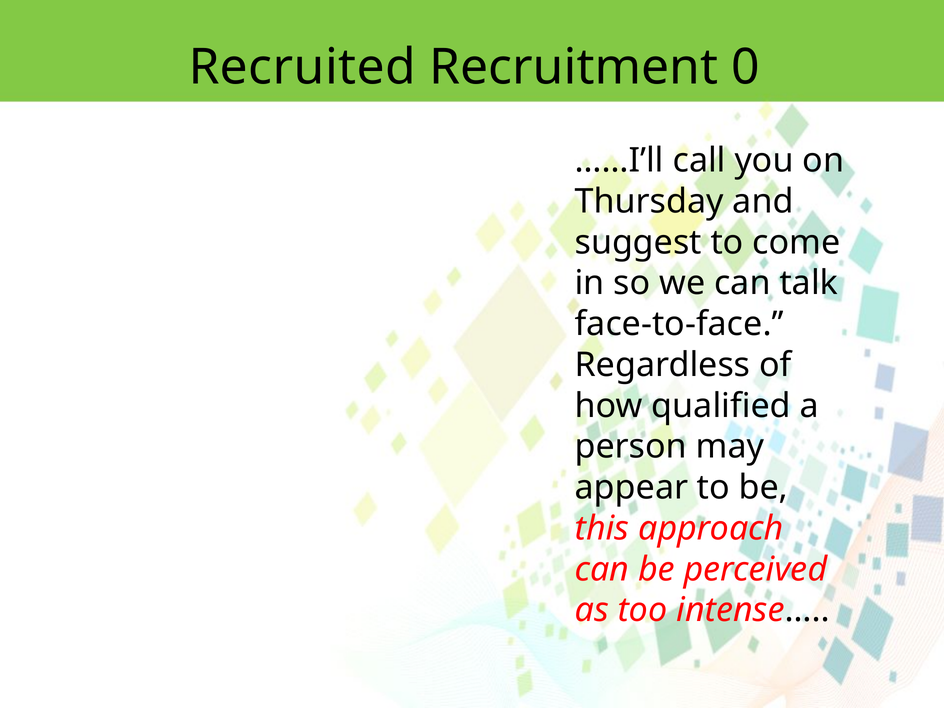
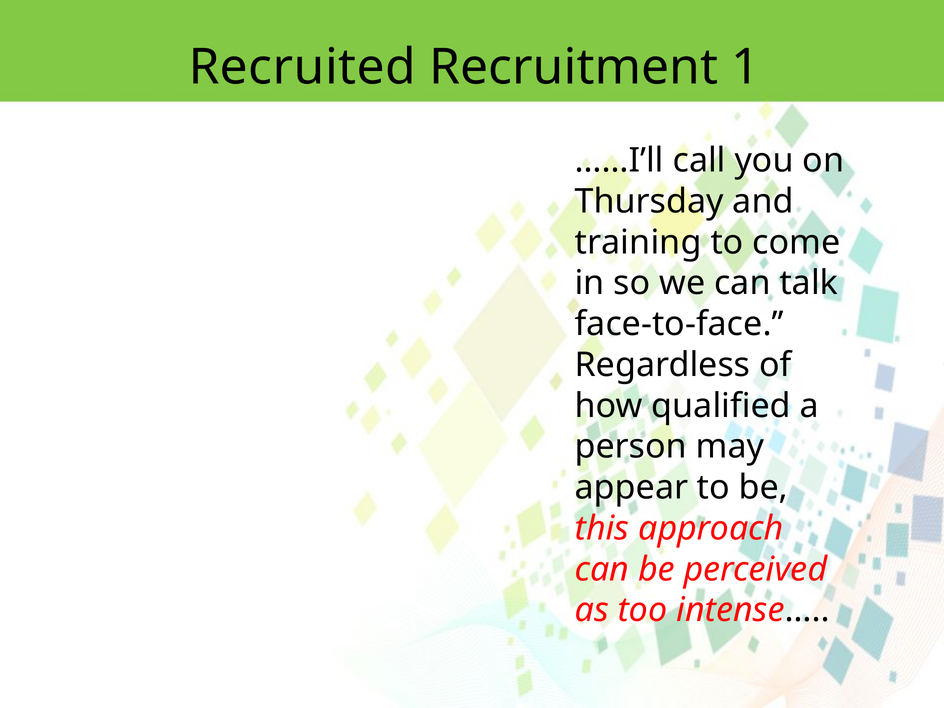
0: 0 -> 1
suggest: suggest -> training
